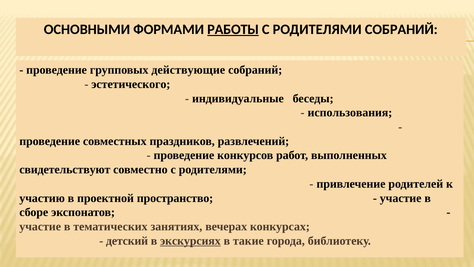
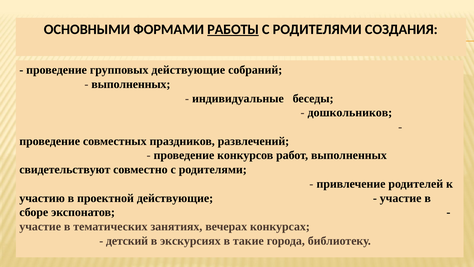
РОДИТЕЛЯМИ СОБРАНИЙ: СОБРАНИЙ -> СОЗДАНИЯ
эстетического at (131, 84): эстетического -> выполненных
использования: использования -> дошкольников
проектной пространство: пространство -> действующие
экскурсиях underline: present -> none
